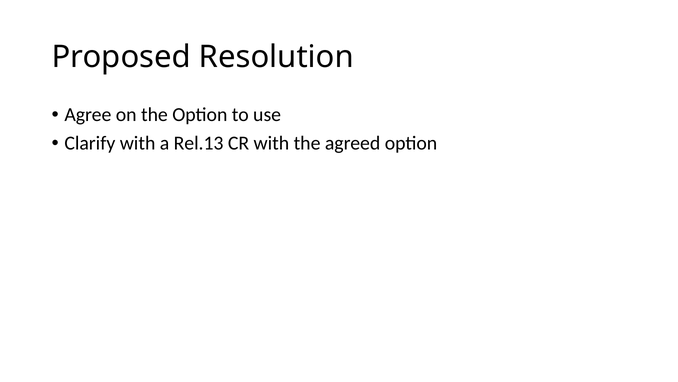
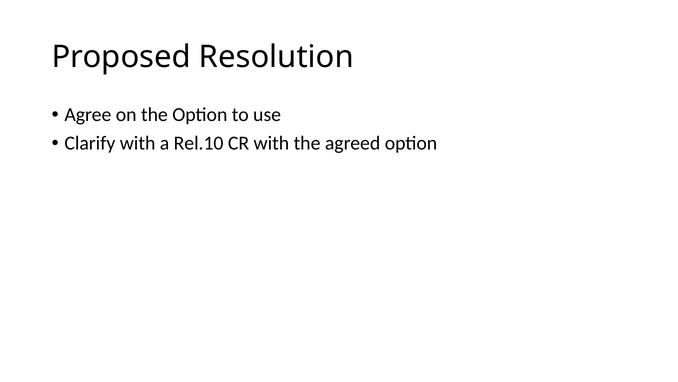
Rel.13: Rel.13 -> Rel.10
